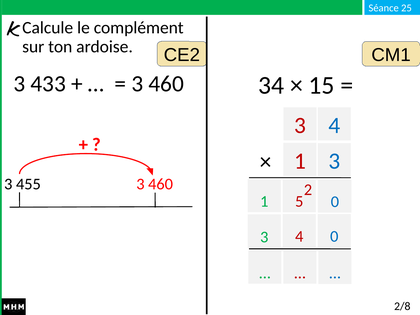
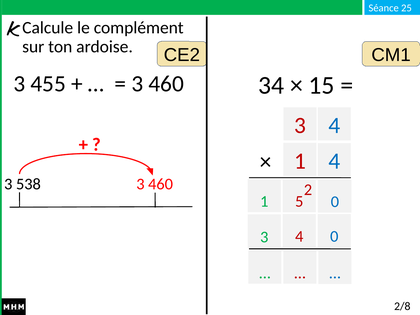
433: 433 -> 455
1 3: 3 -> 4
455: 455 -> 538
